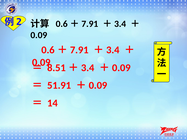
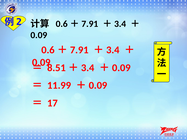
51.91: 51.91 -> 11.99
14: 14 -> 17
